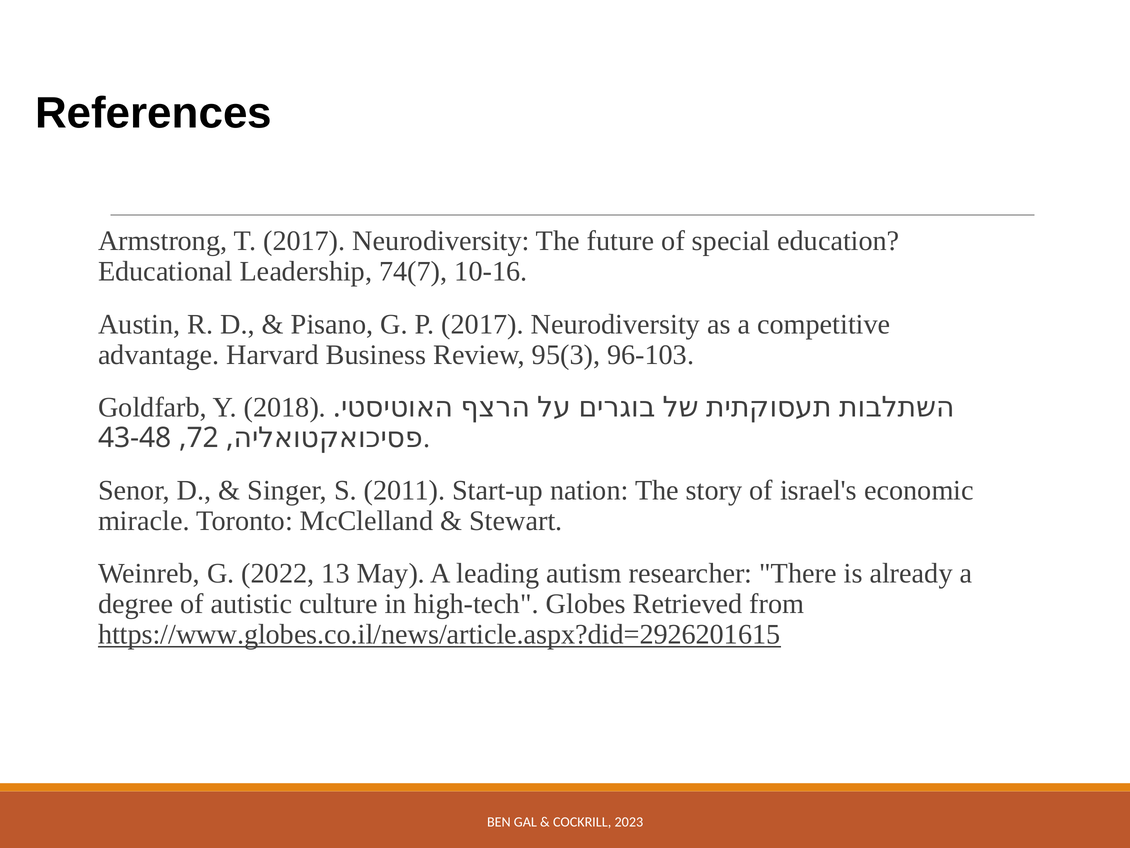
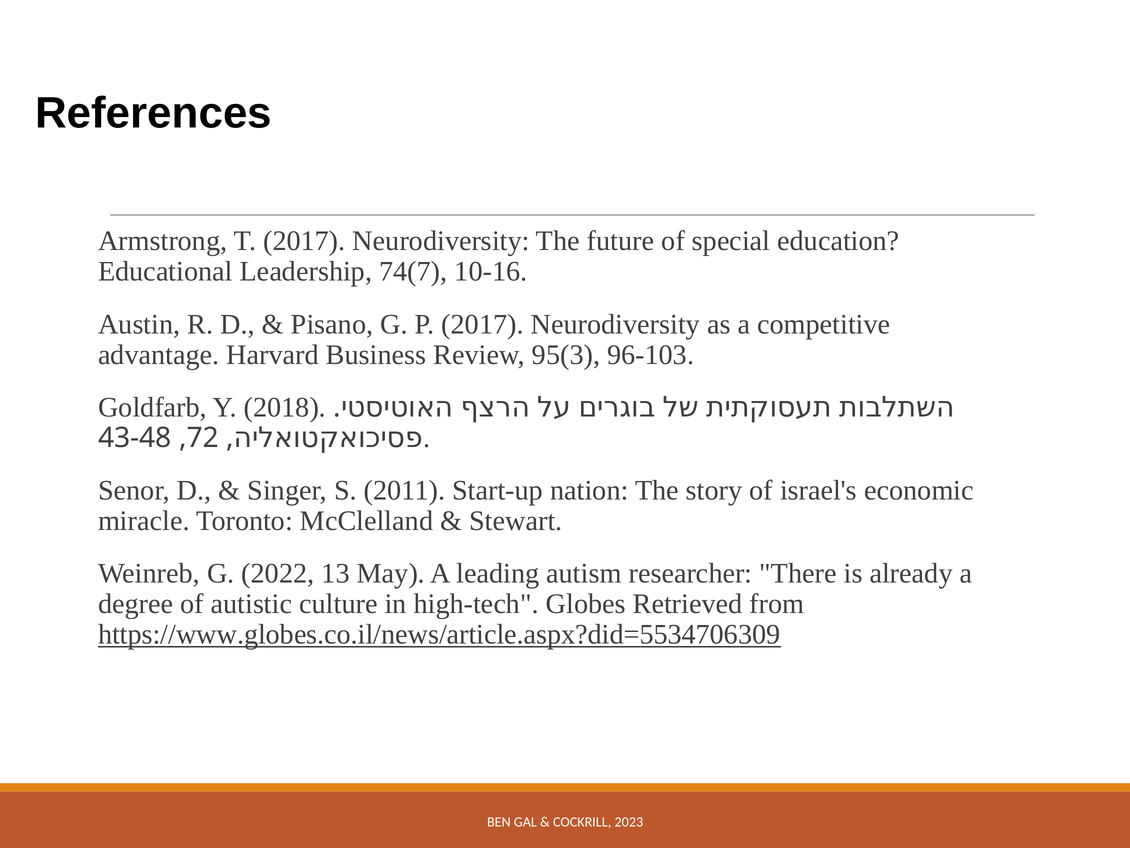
https://www.globes.co.il/news/article.aspx?did=2926201615: https://www.globes.co.il/news/article.aspx?did=2926201615 -> https://www.globes.co.il/news/article.aspx?did=5534706309
